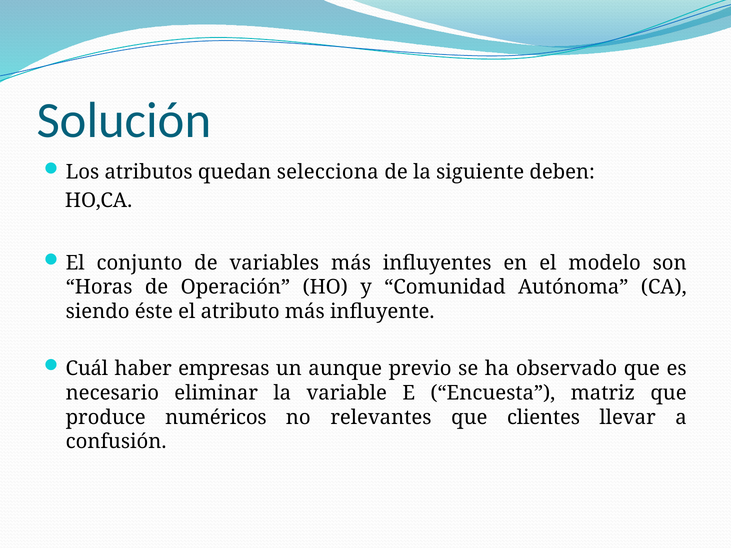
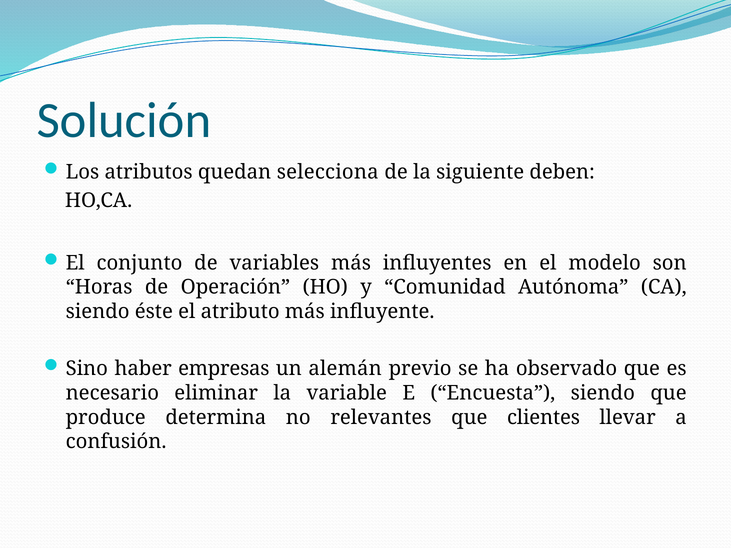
Cuál: Cuál -> Sino
aunque: aunque -> alemán
Encuesta matriz: matriz -> siendo
numéricos: numéricos -> determina
